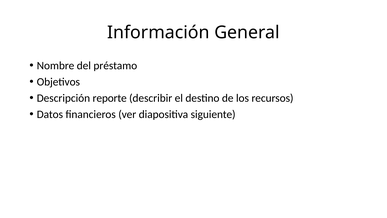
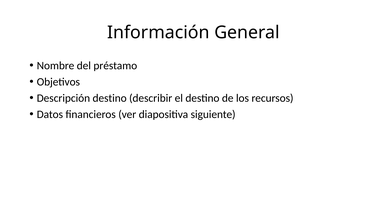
Descripción reporte: reporte -> destino
